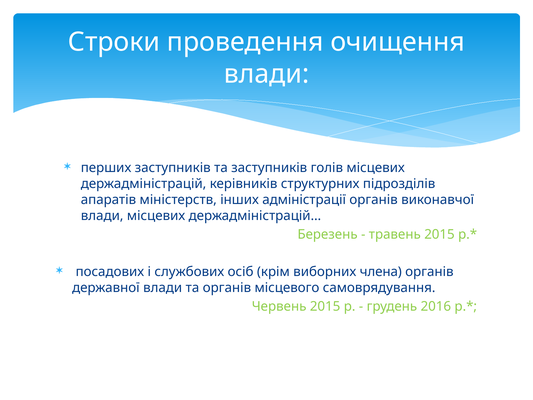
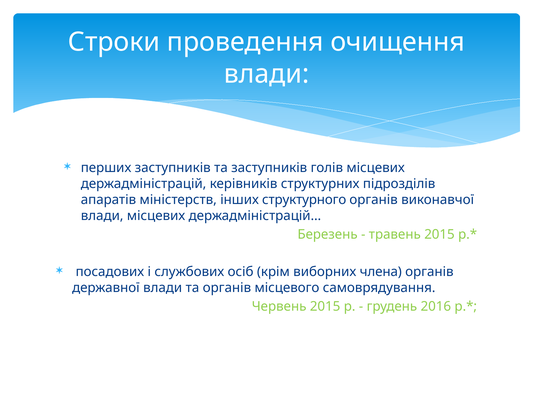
адміністрації: адміністрації -> структурного
